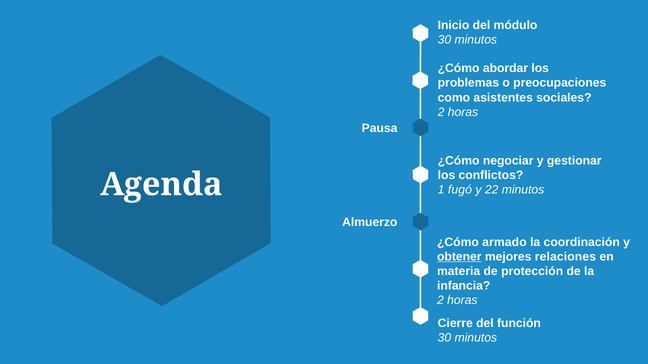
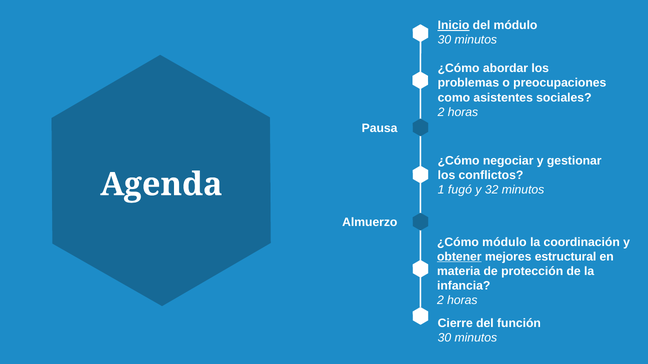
Inicio underline: none -> present
22: 22 -> 32
¿Cómo armado: armado -> módulo
relaciones: relaciones -> estructural
